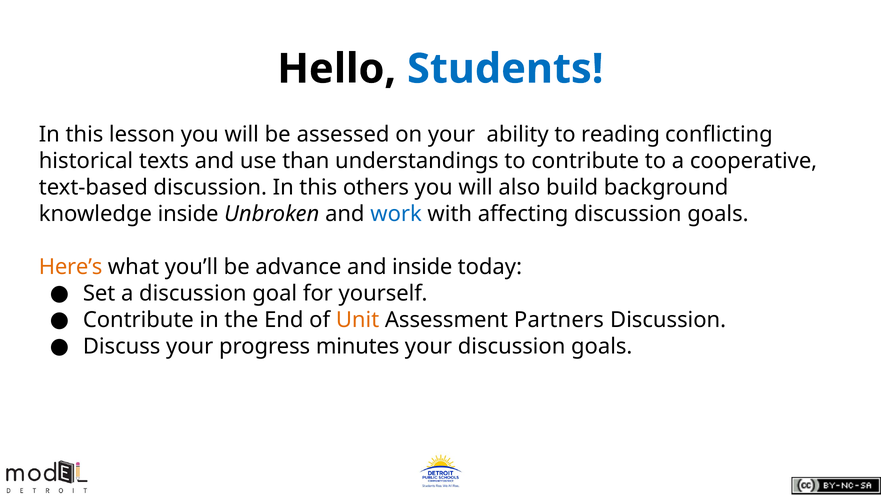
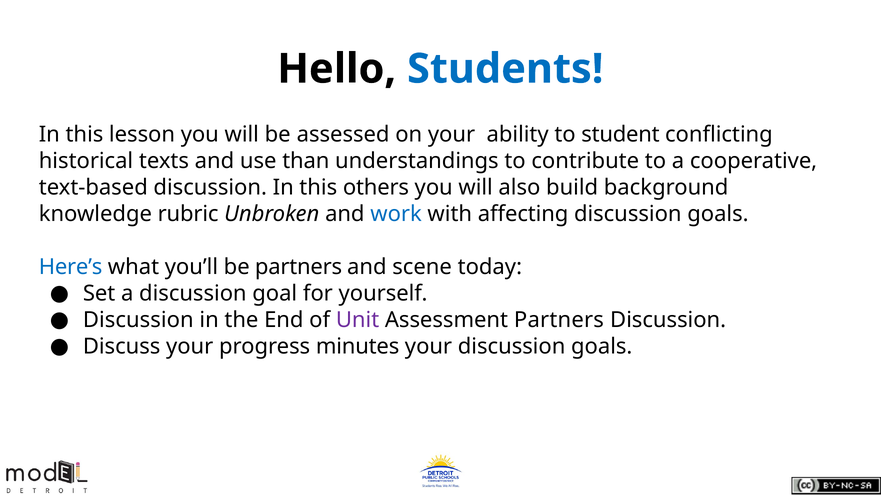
reading: reading -> student
knowledge inside: inside -> rubric
Here’s colour: orange -> blue
be advance: advance -> partners
and inside: inside -> scene
Contribute at (138, 320): Contribute -> Discussion
Unit colour: orange -> purple
